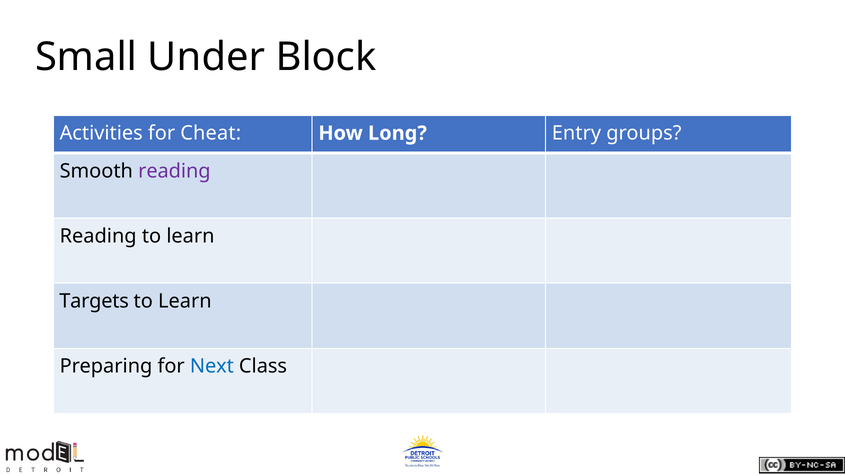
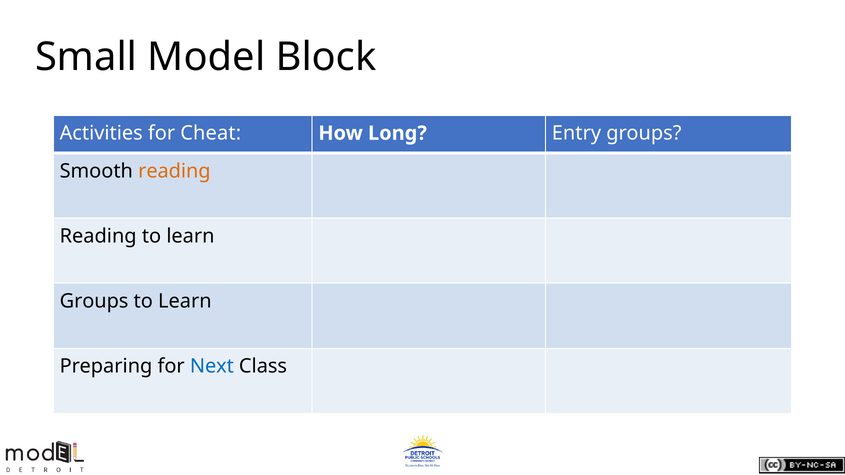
Under: Under -> Model
reading at (174, 171) colour: purple -> orange
Targets at (94, 301): Targets -> Groups
